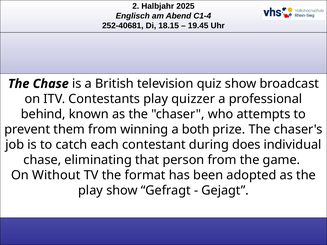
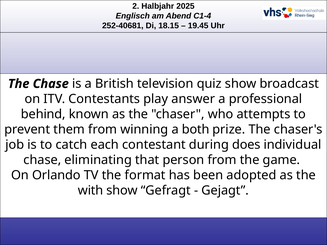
quizzer: quizzer -> answer
Without: Without -> Orlando
play at (91, 191): play -> with
